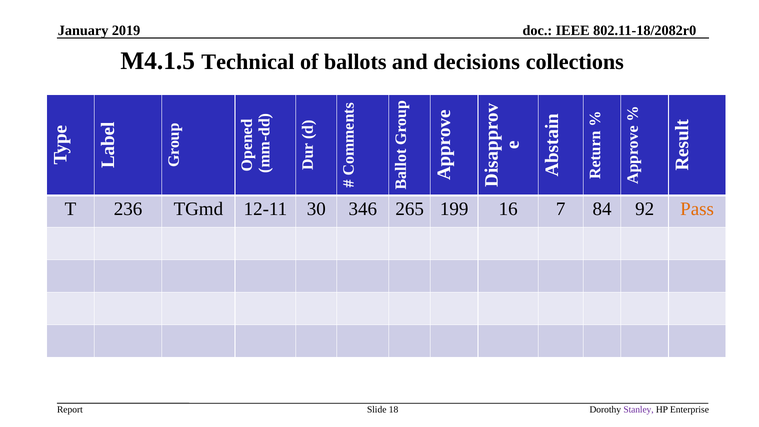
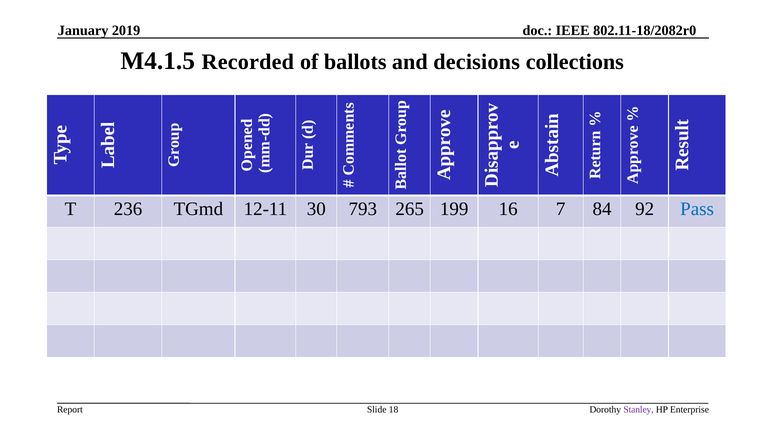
Technical: Technical -> Recorded
346: 346 -> 793
Pass colour: orange -> blue
